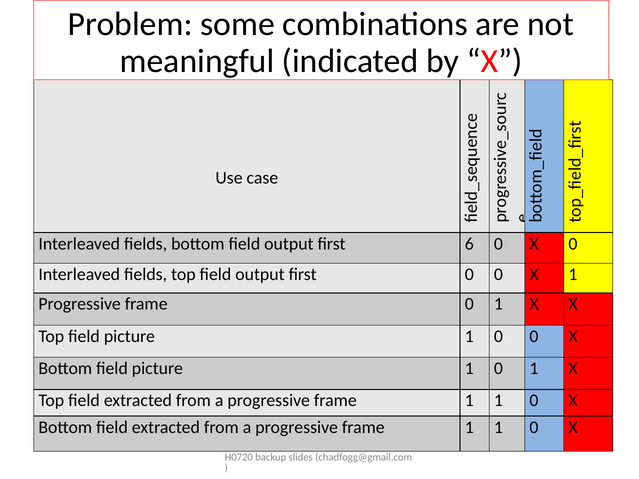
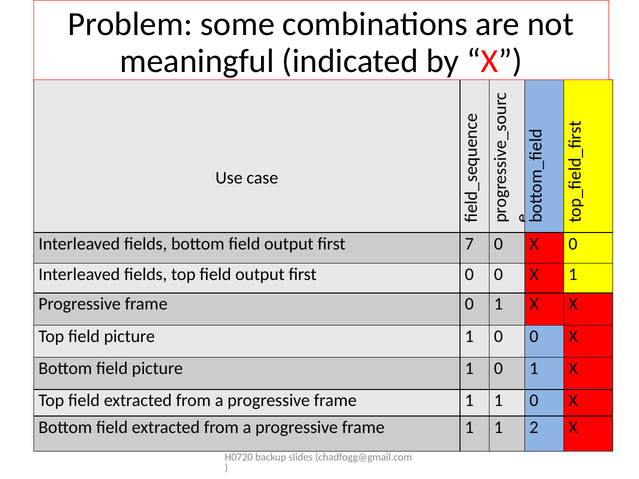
6: 6 -> 7
0 at (534, 427): 0 -> 2
